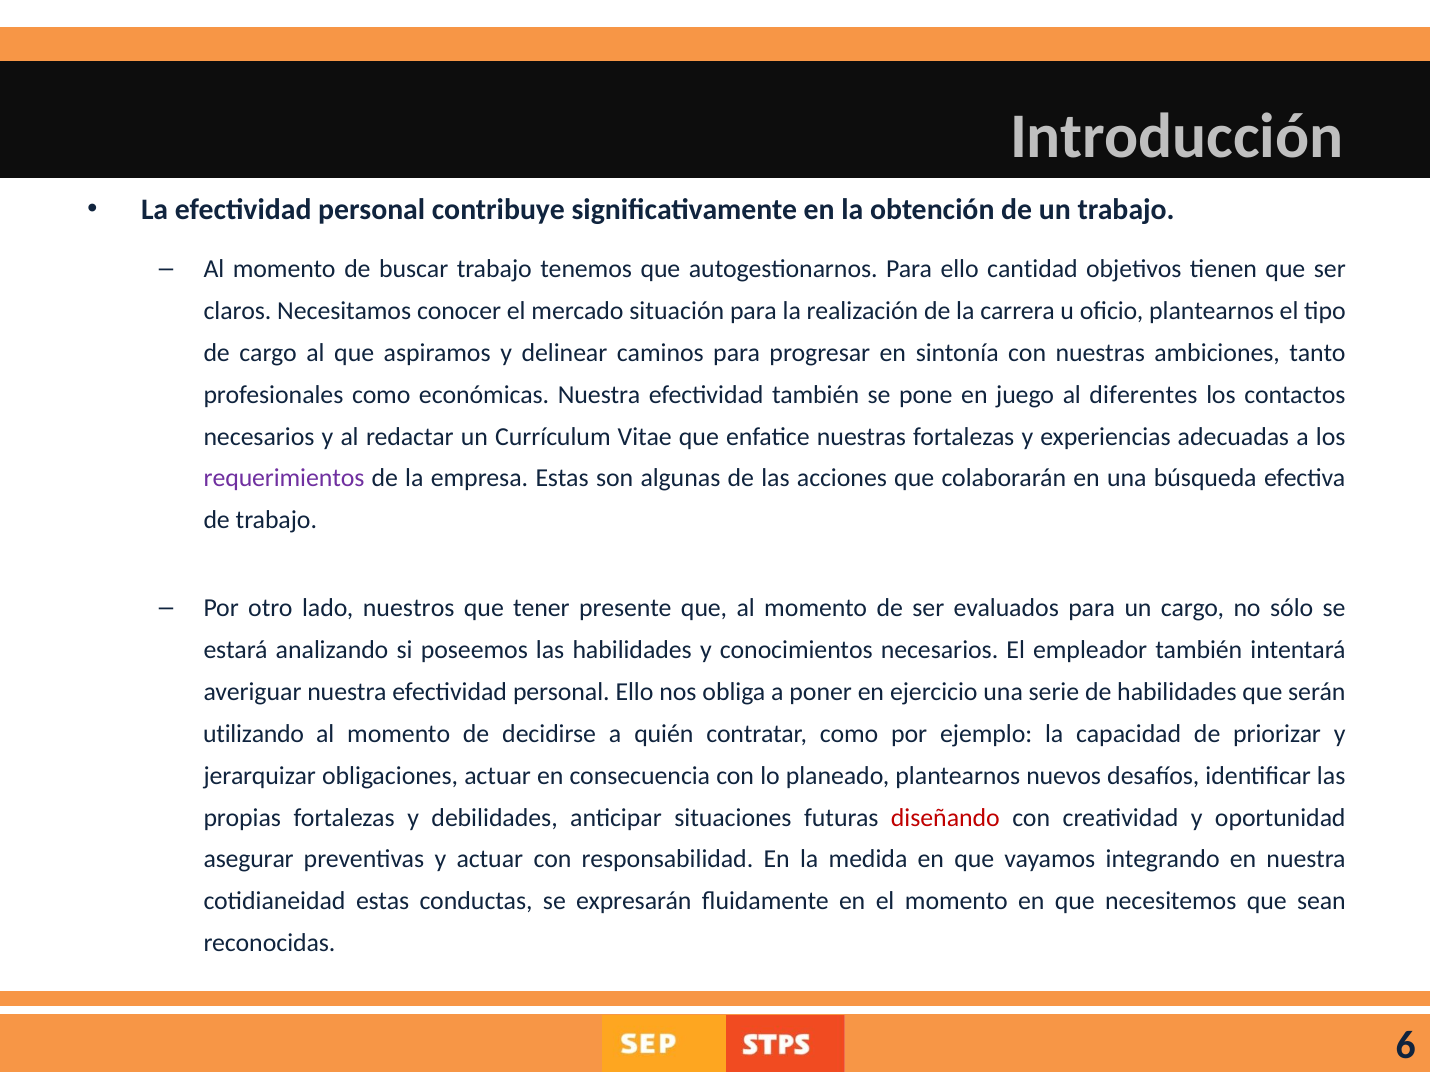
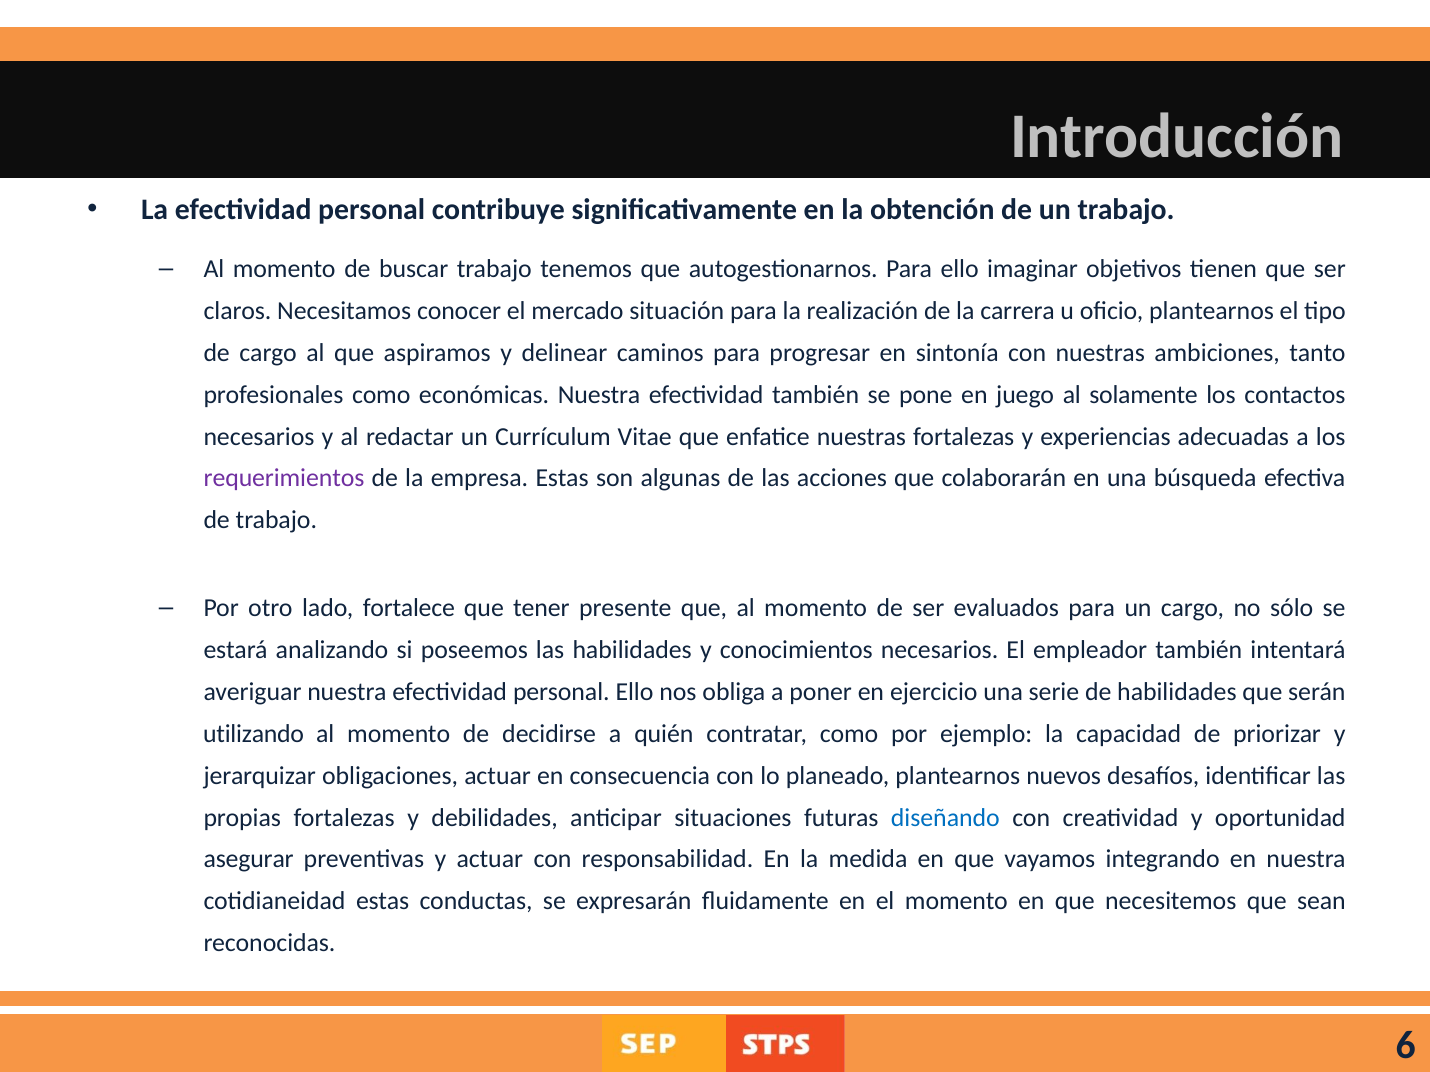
cantidad: cantidad -> imaginar
diferentes: diferentes -> solamente
nuestros: nuestros -> fortalece
diseñando colour: red -> blue
